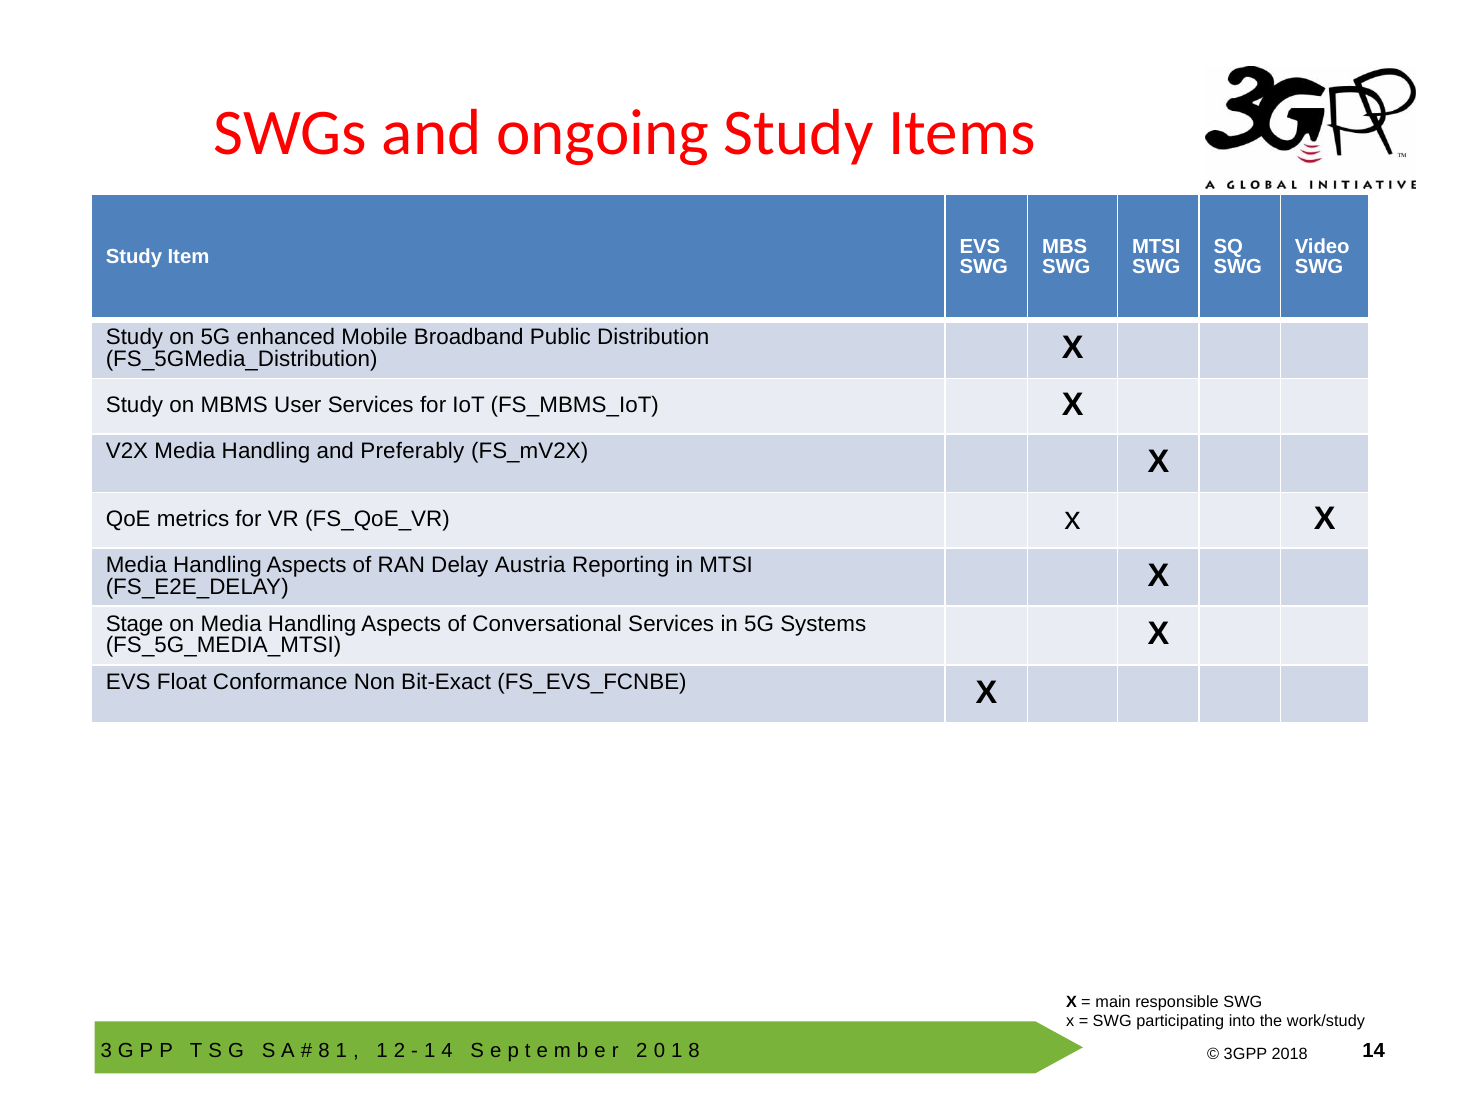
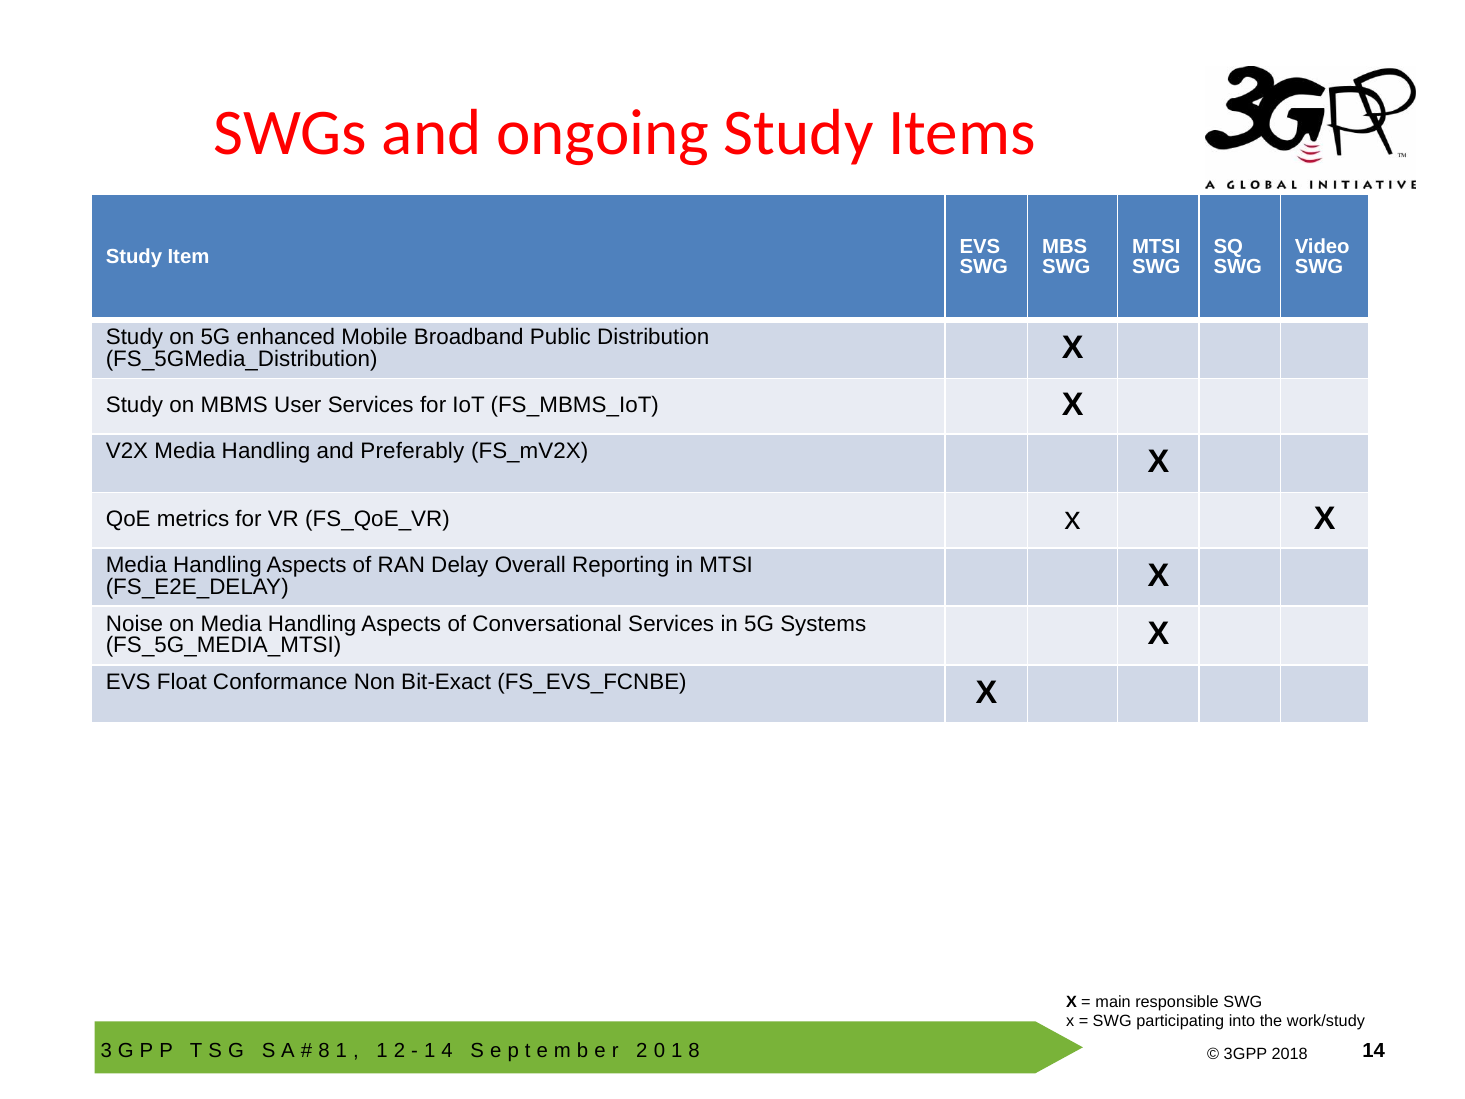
Austria: Austria -> Overall
Stage: Stage -> Noise
